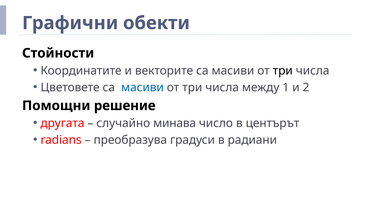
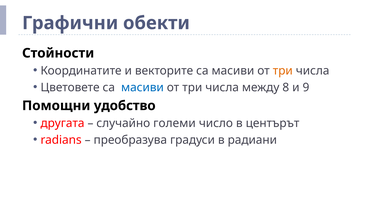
три at (283, 71) colour: black -> orange
1: 1 -> 8
2: 2 -> 9
решение: решение -> удобство
минава: минава -> големи
